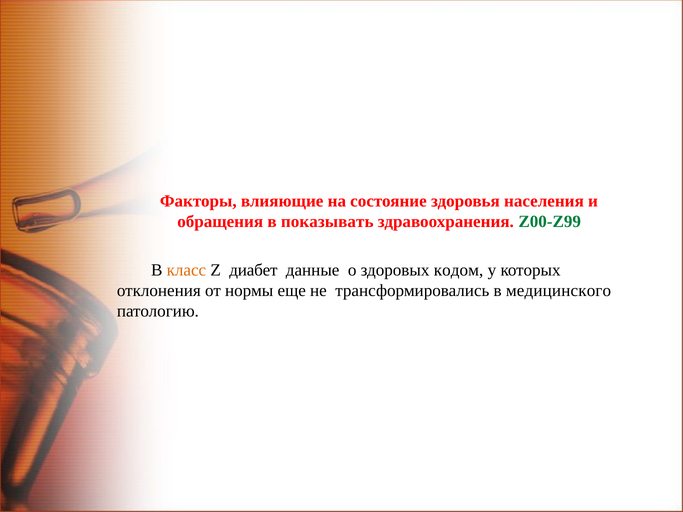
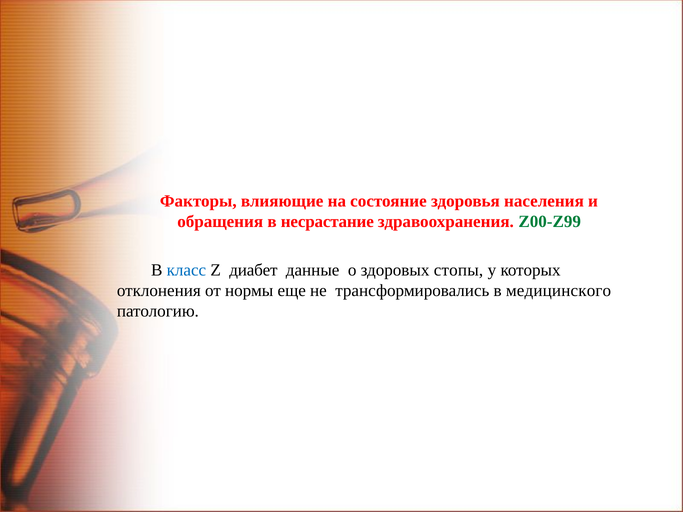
показывать: показывать -> несрастание
класс colour: orange -> blue
кодом: кодом -> стопы
